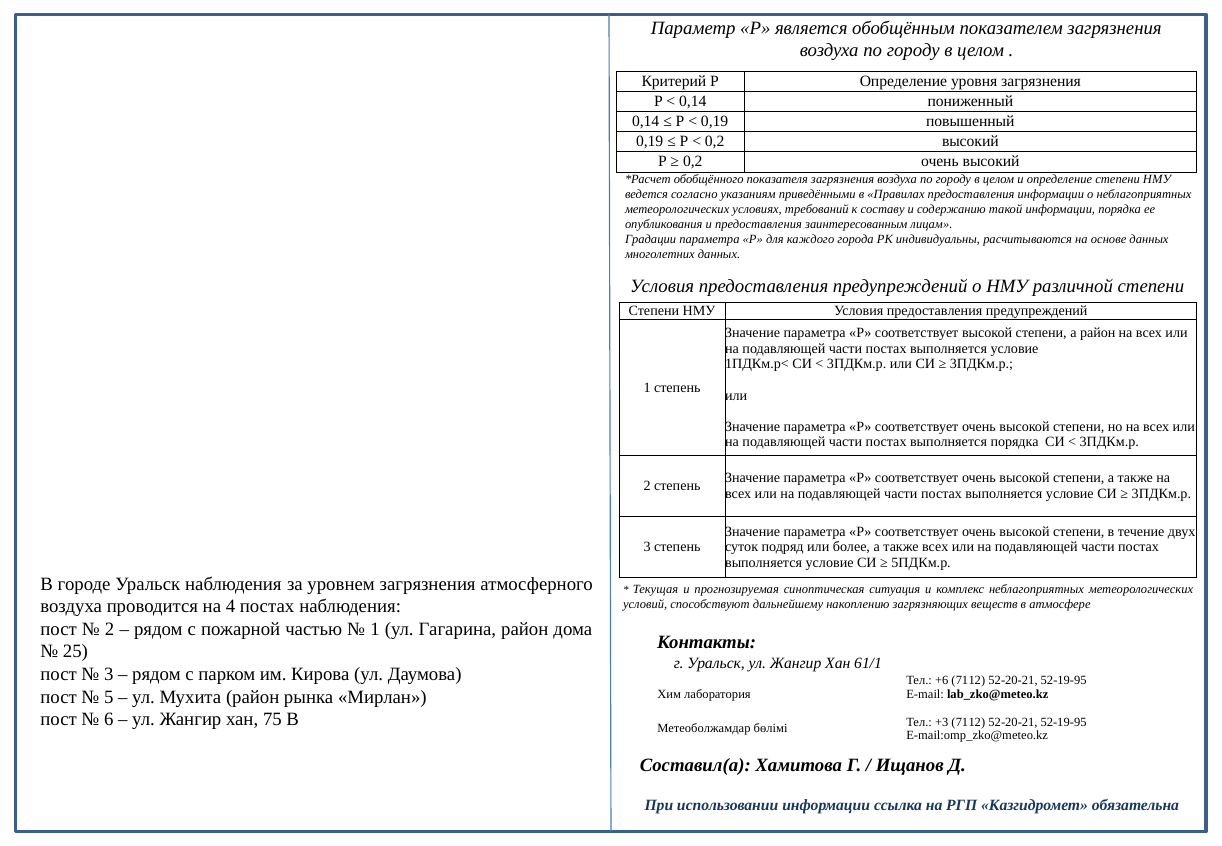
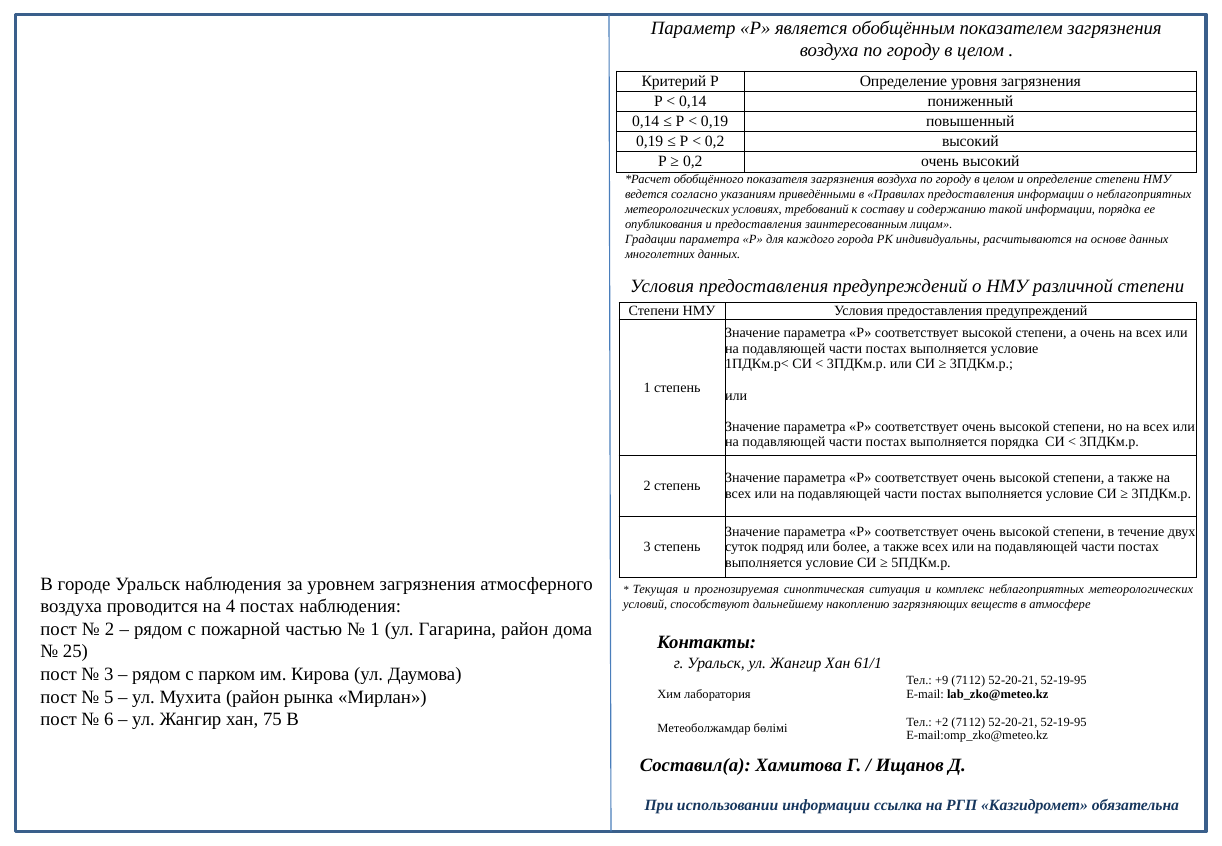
а район: район -> очень
+6: +6 -> +9
+3: +3 -> +2
